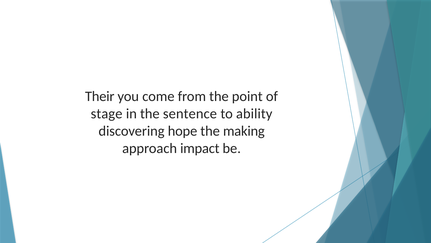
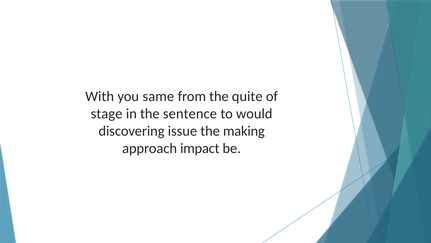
Their: Their -> With
come: come -> same
point: point -> quite
ability: ability -> would
hope: hope -> issue
